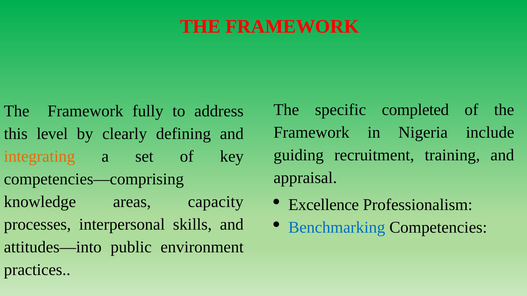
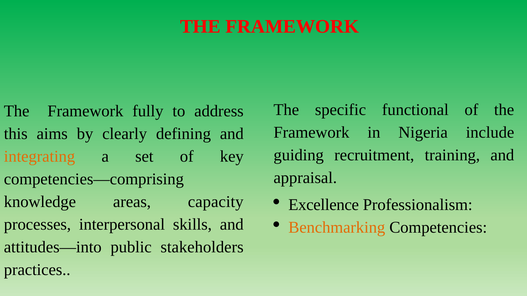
completed: completed -> functional
level: level -> aims
Benchmarking colour: blue -> orange
environment: environment -> stakeholders
